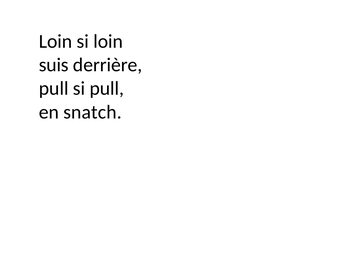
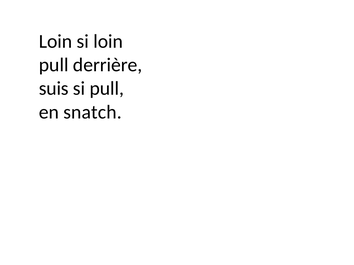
suis at (54, 65): suis -> pull
pull at (54, 89): pull -> suis
